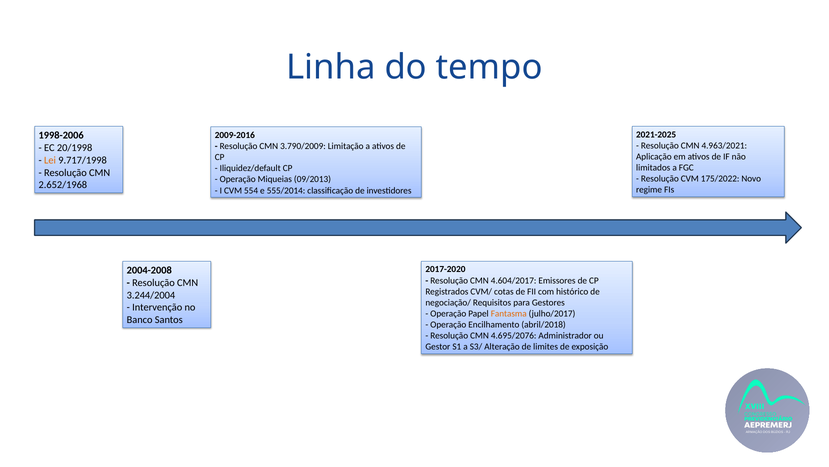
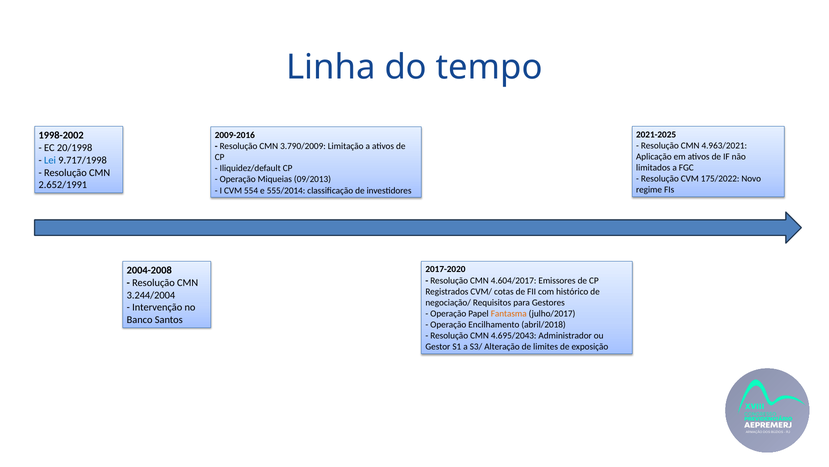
1998-2006: 1998-2006 -> 1998-2002
Lei colour: orange -> blue
2.652/1968: 2.652/1968 -> 2.652/1991
4.695/2076: 4.695/2076 -> 4.695/2043
